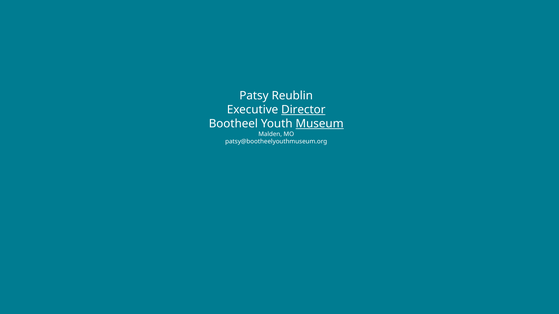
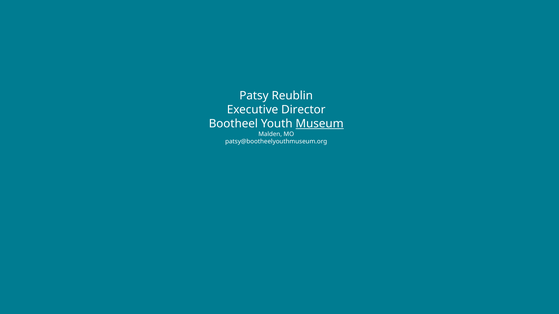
Director underline: present -> none
